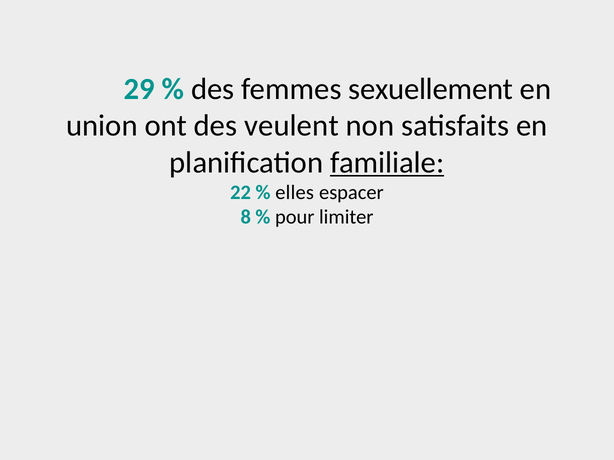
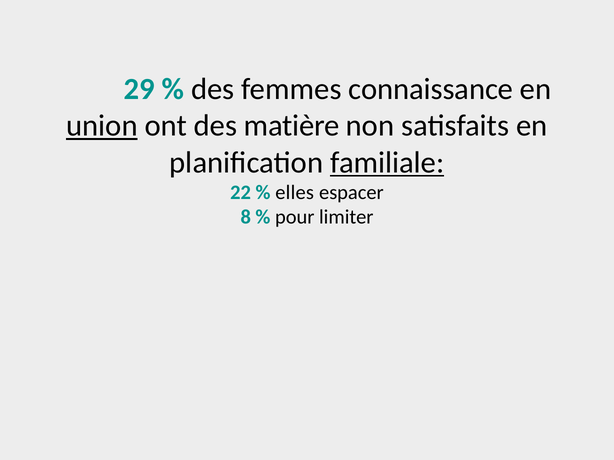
sexuellement: sexuellement -> connaissance
union underline: none -> present
veulent: veulent -> matière
